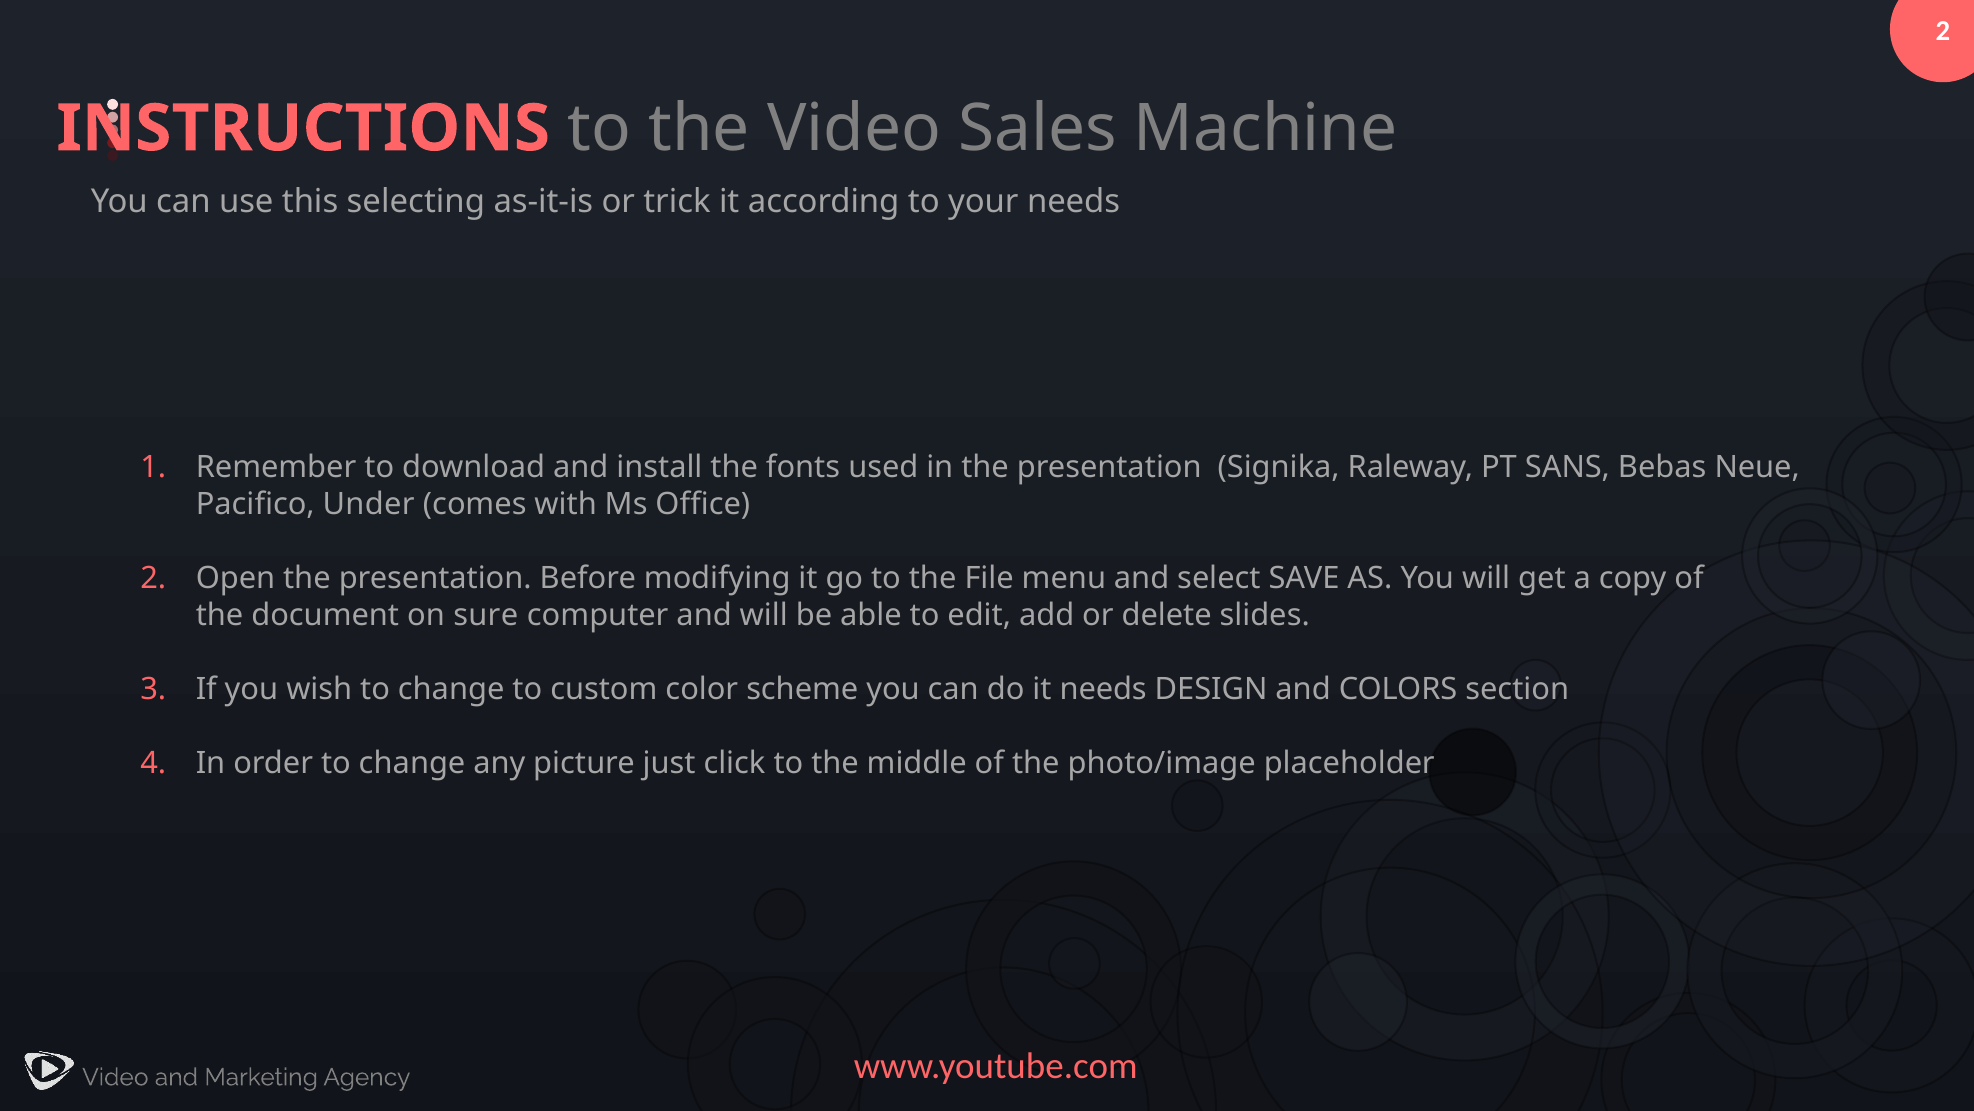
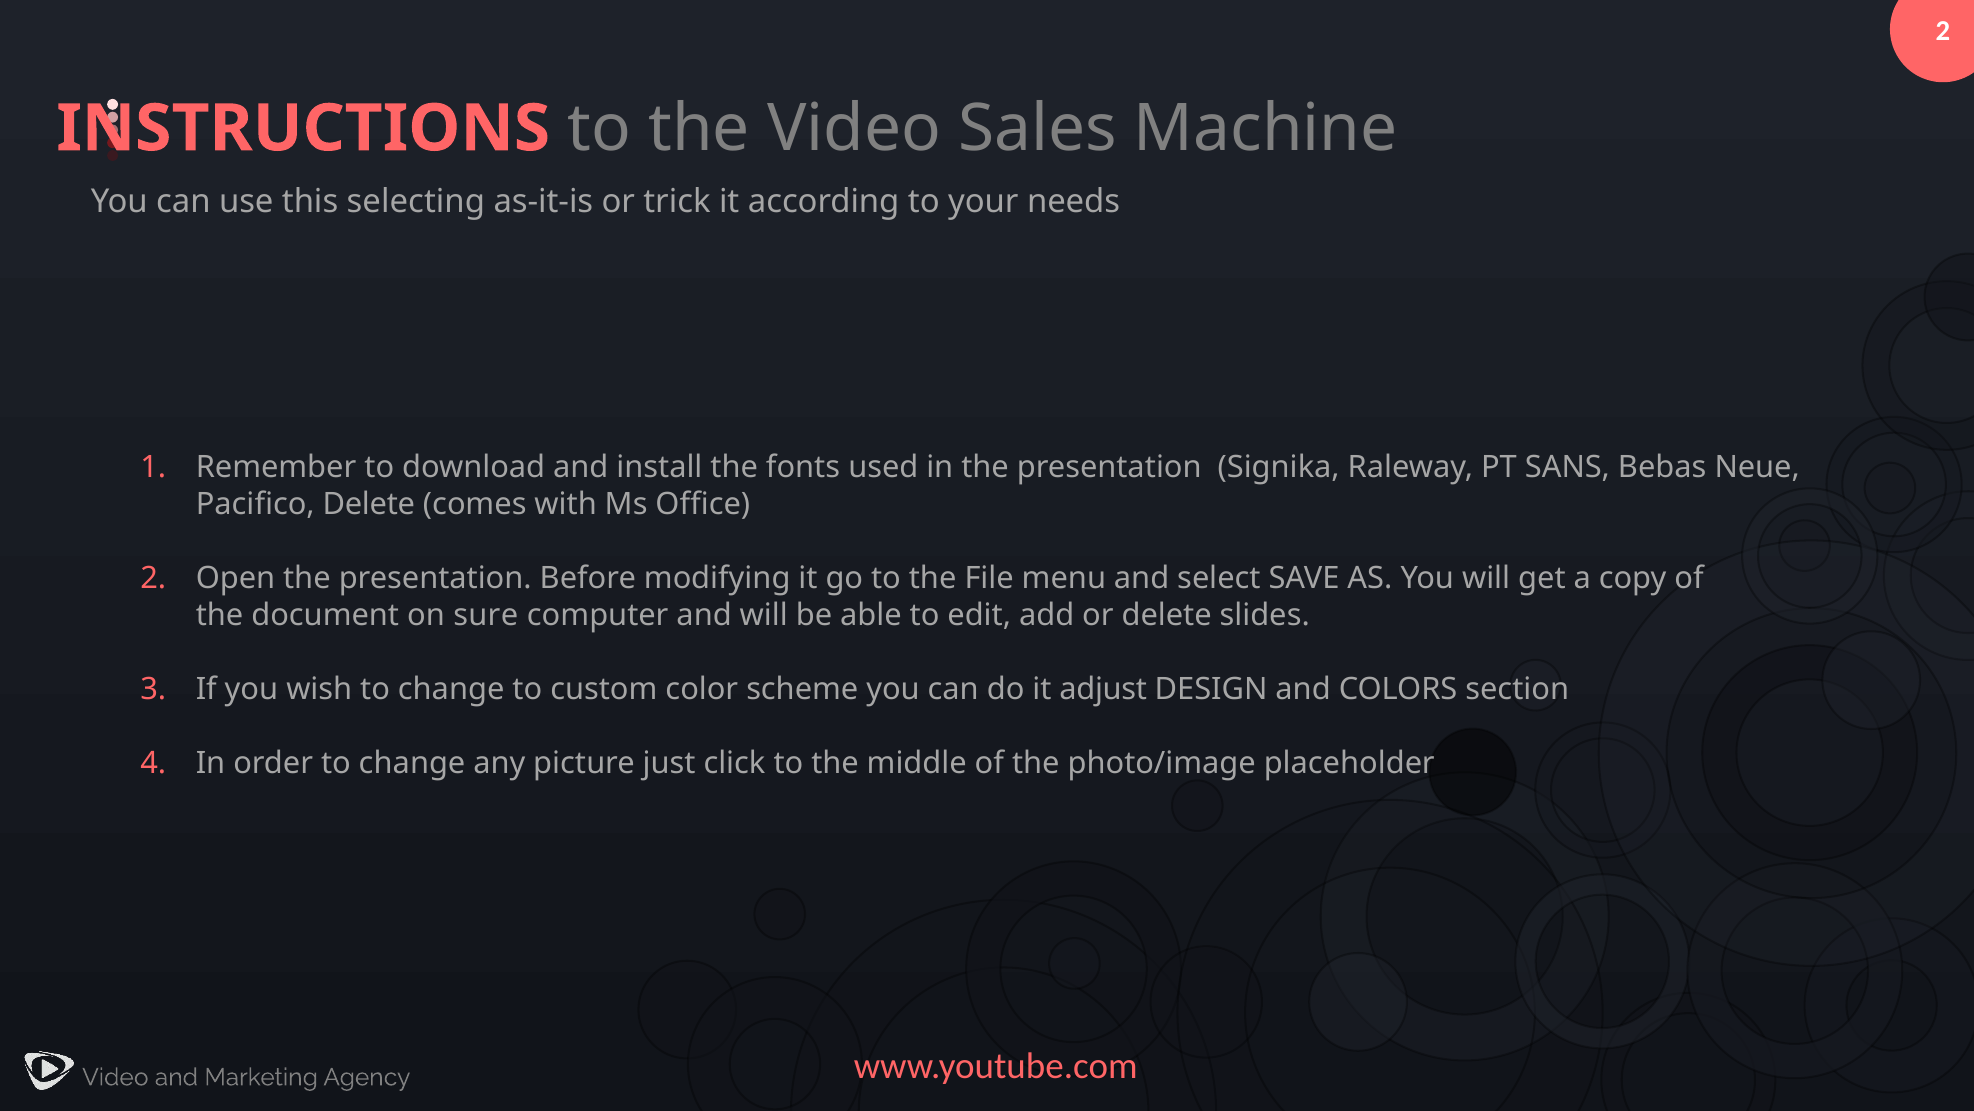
Pacifico Under: Under -> Delete
it needs: needs -> adjust
